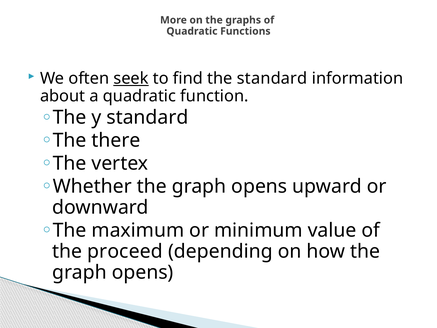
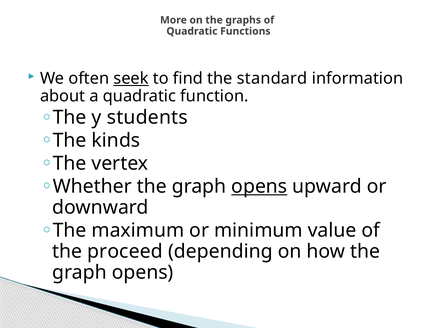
y standard: standard -> students
there: there -> kinds
opens at (259, 186) underline: none -> present
